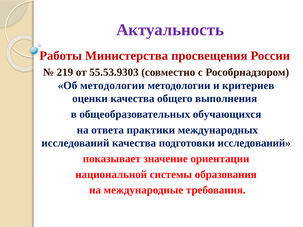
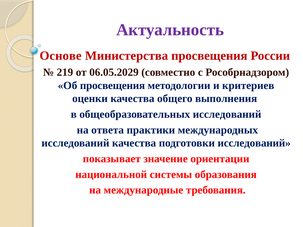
Работы: Работы -> Основе
55.53.9303: 55.53.9303 -> 06.05.2029
Об методологии: методологии -> просвещения
общеобразовательных обучающихся: обучающихся -> исследований
